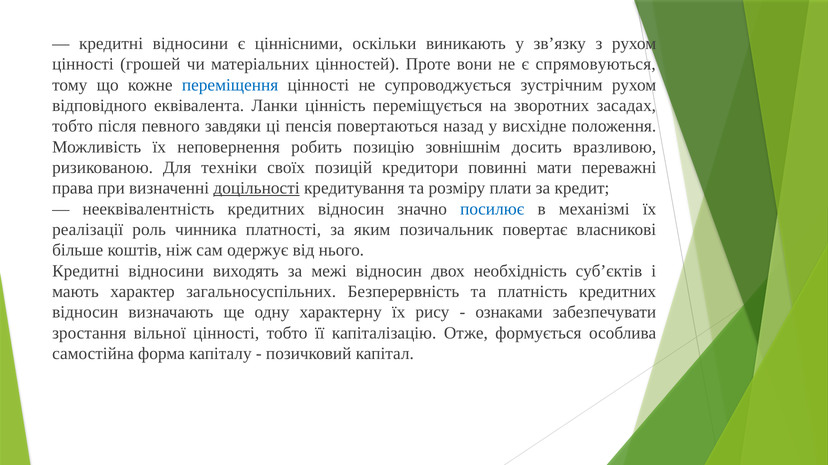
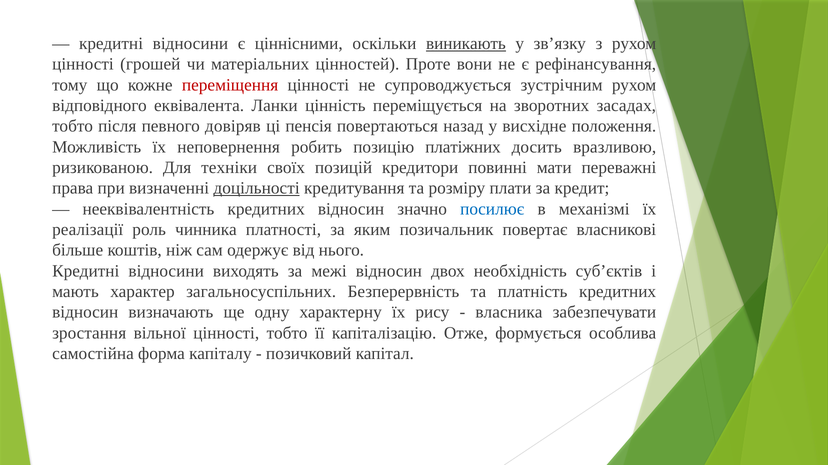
виникають underline: none -> present
спрямовуються: спрямовуються -> рефінансування
переміщення colour: blue -> red
завдяки: завдяки -> довіряв
зовнішнім: зовнішнім -> платіжних
ознаками: ознаками -> власника
